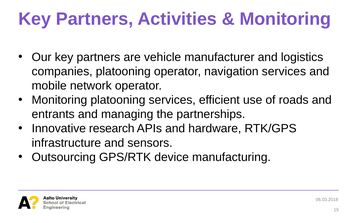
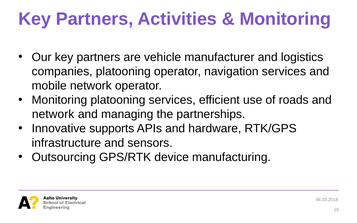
entrants at (53, 114): entrants -> network
research: research -> supports
